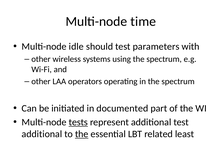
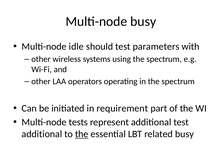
Multi-node time: time -> busy
documented: documented -> requirement
tests underline: present -> none
related least: least -> busy
